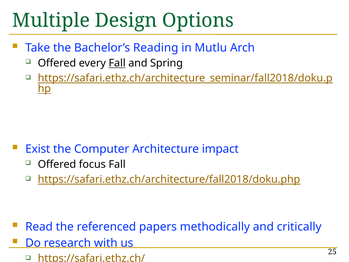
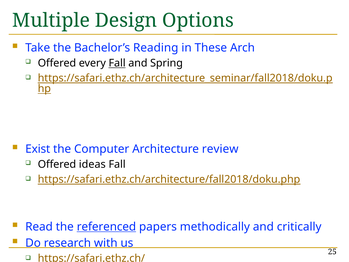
Mutlu: Mutlu -> These
impact: impact -> review
focus: focus -> ideas
referenced underline: none -> present
